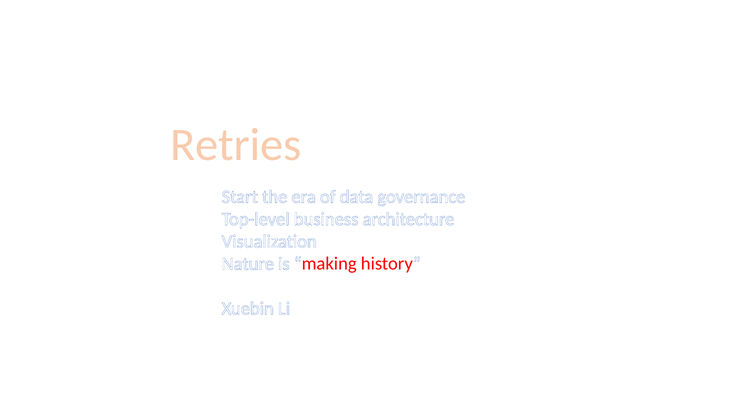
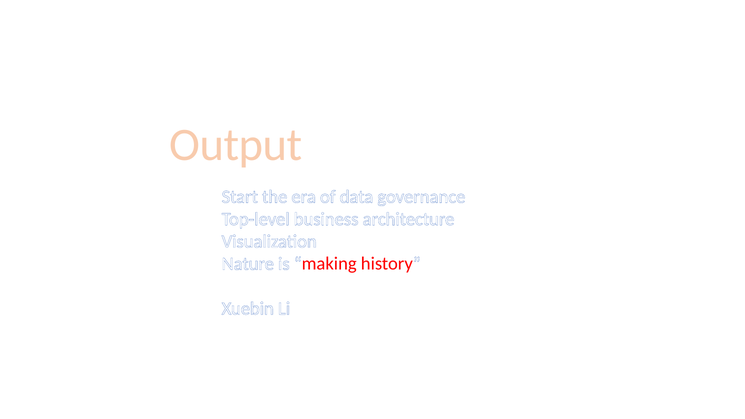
Retries: Retries -> Output
